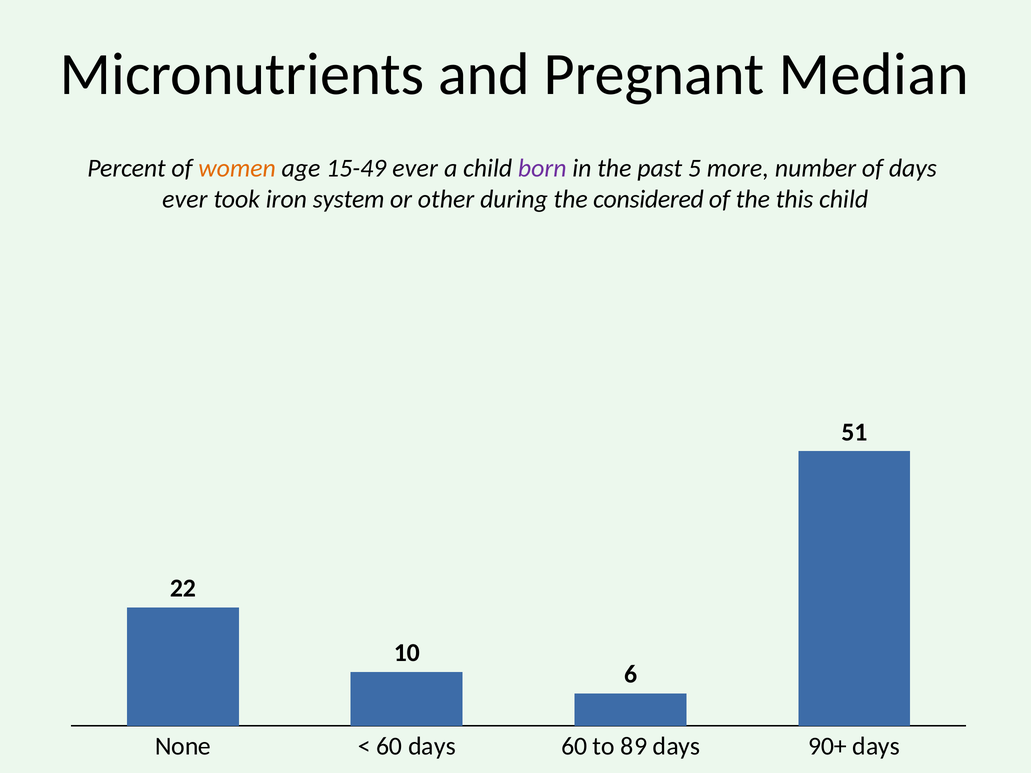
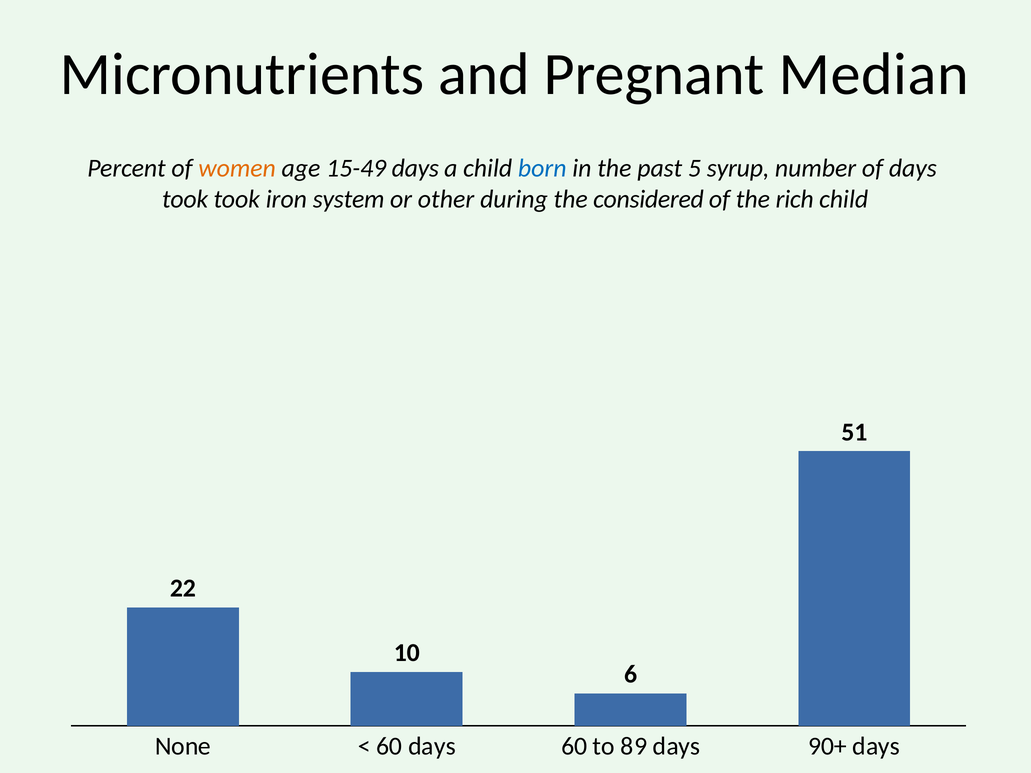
15-49 ever: ever -> days
born colour: purple -> blue
more: more -> syrup
ever at (185, 199): ever -> took
this: this -> rich
